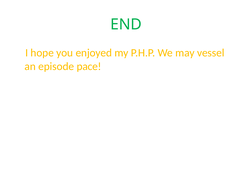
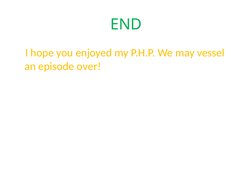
pace: pace -> over
